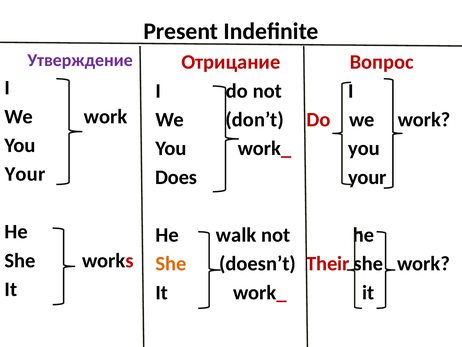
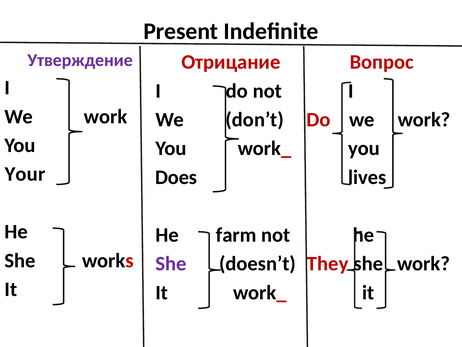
your at (367, 177): your -> lives
walk: walk -> farm
She at (171, 263) colour: orange -> purple
Their: Their -> They
